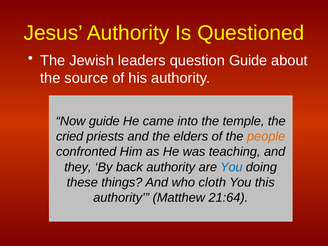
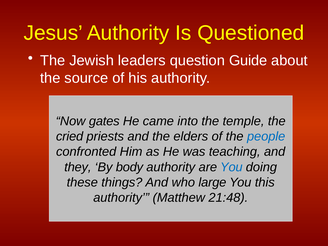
Now guide: guide -> gates
people colour: orange -> blue
back: back -> body
cloth: cloth -> large
21:64: 21:64 -> 21:48
